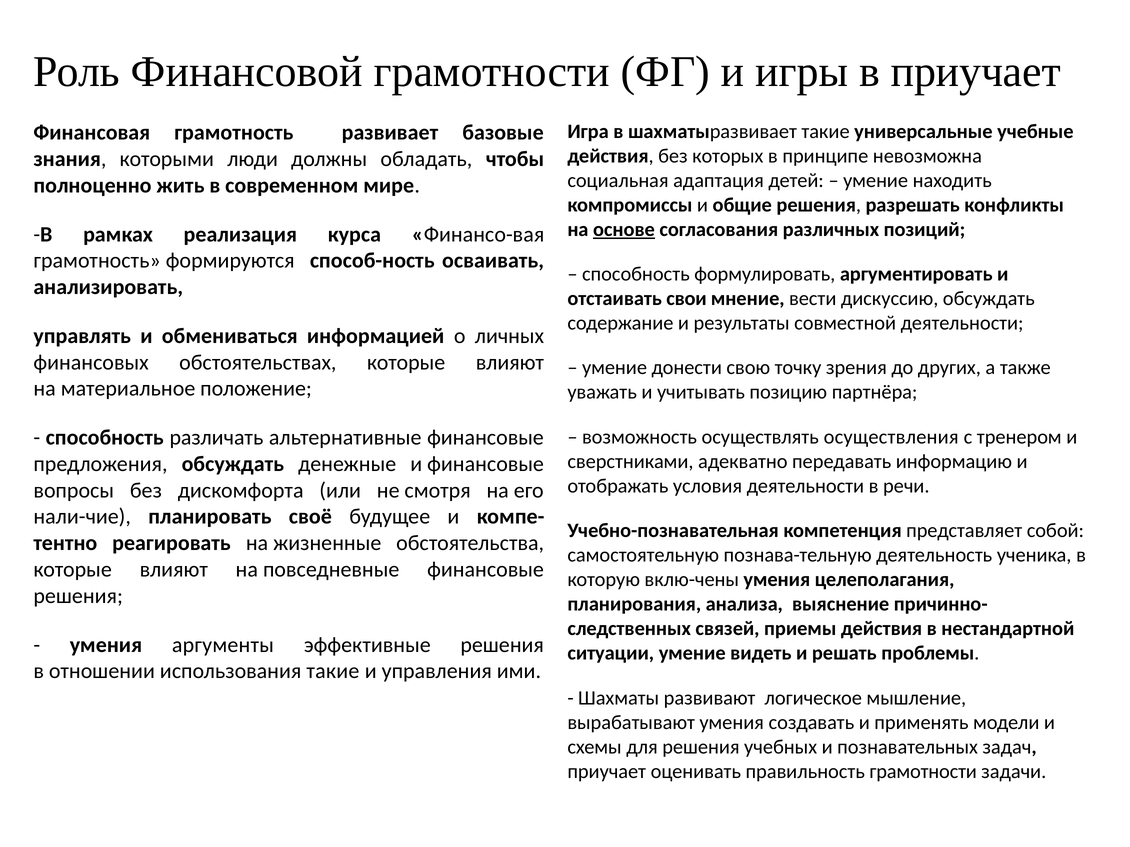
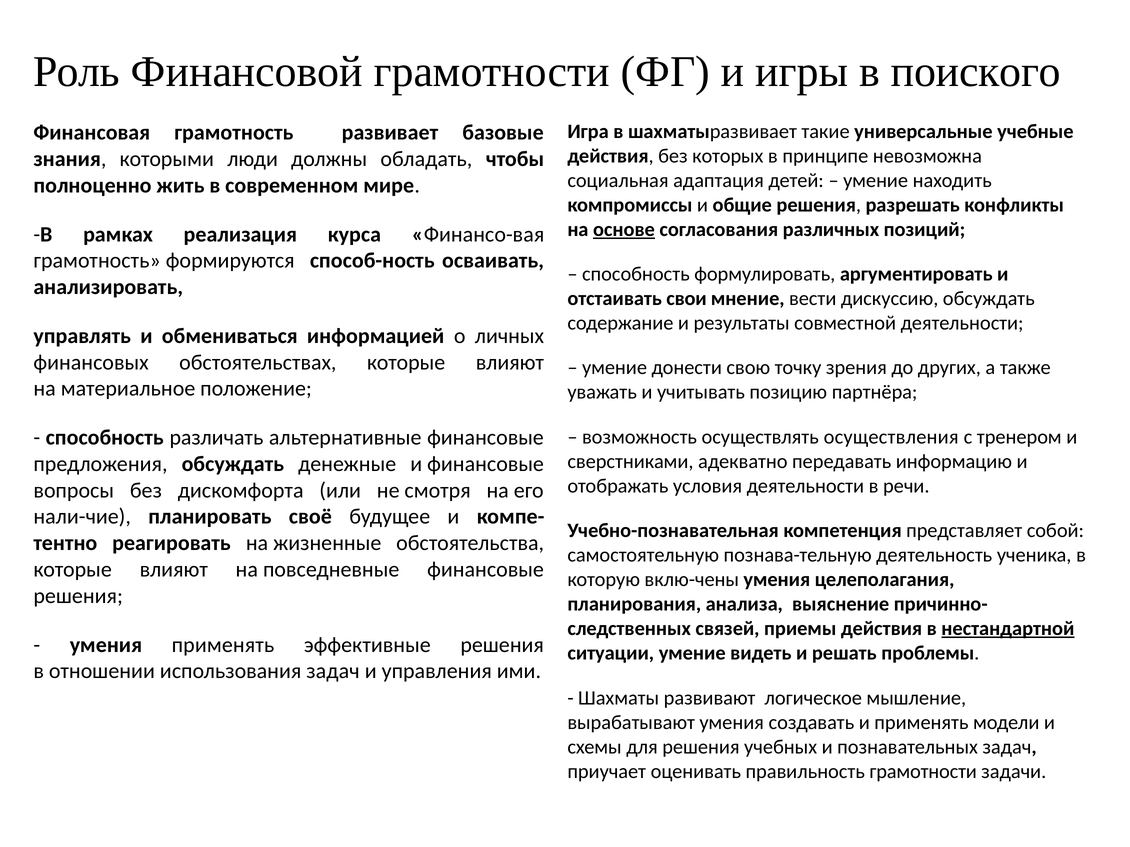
в приучает: приучает -> поиского
нестандартной underline: none -> present
умения аргументы: аргументы -> применять
использования такие: такие -> задач
